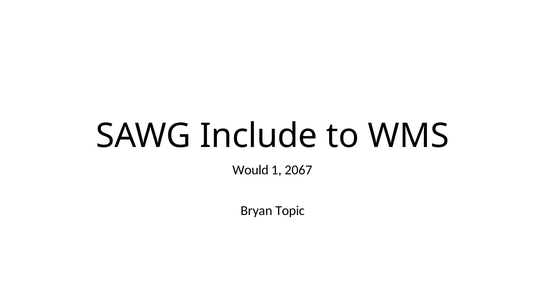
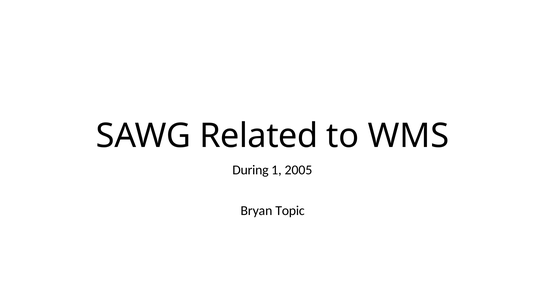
Include: Include -> Related
Would: Would -> During
2067: 2067 -> 2005
